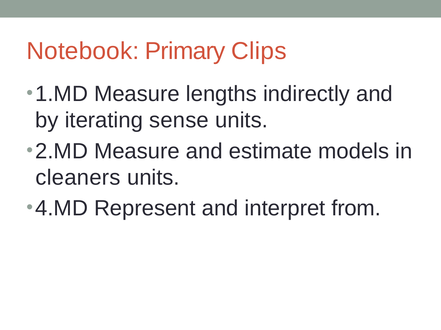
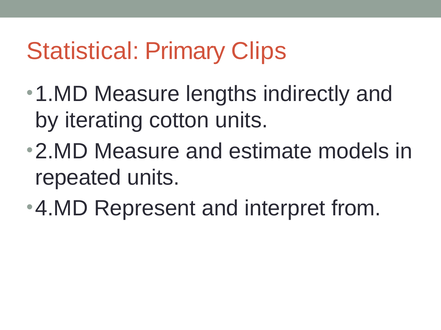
Notebook: Notebook -> Statistical
sense: sense -> cotton
cleaners: cleaners -> repeated
